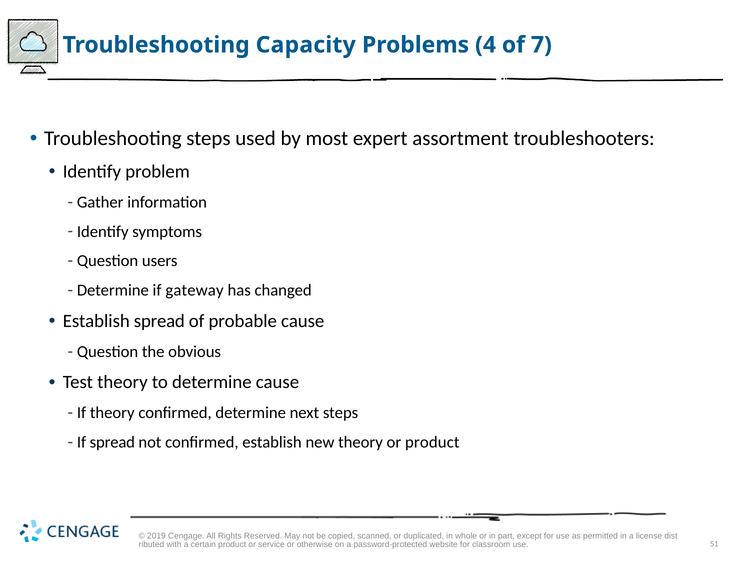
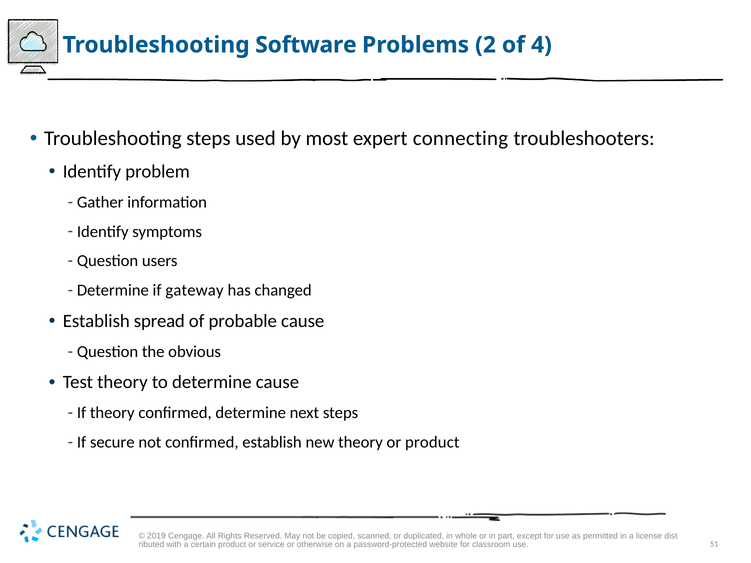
Capacity: Capacity -> Software
4: 4 -> 2
7: 7 -> 4
assortment: assortment -> connecting
If spread: spread -> secure
